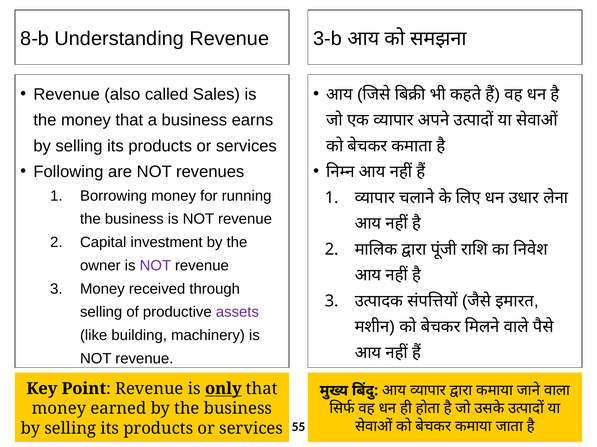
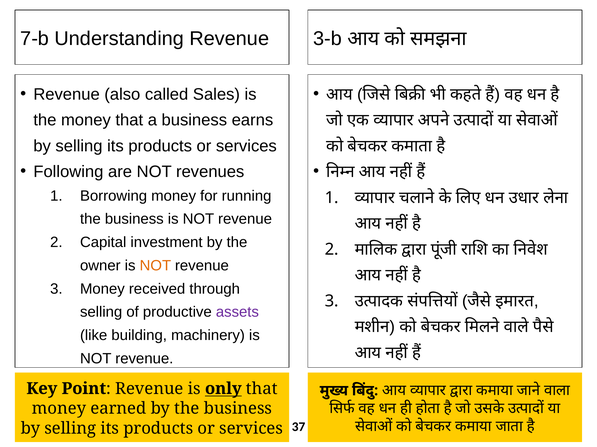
8-b: 8-b -> 7-b
NOT at (155, 266) colour: purple -> orange
55: 55 -> 37
